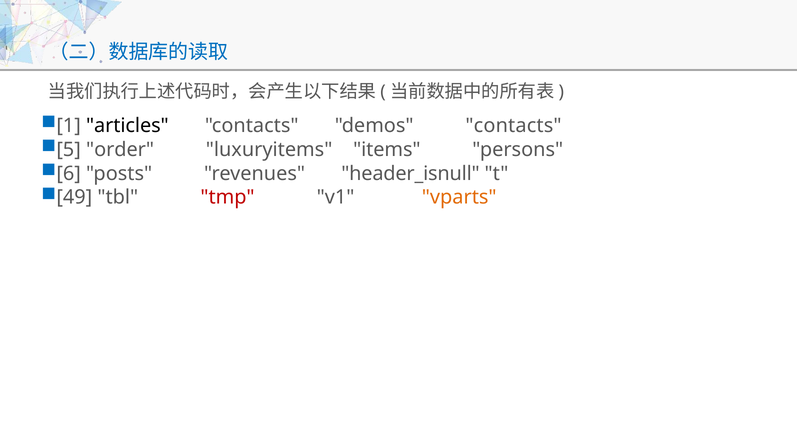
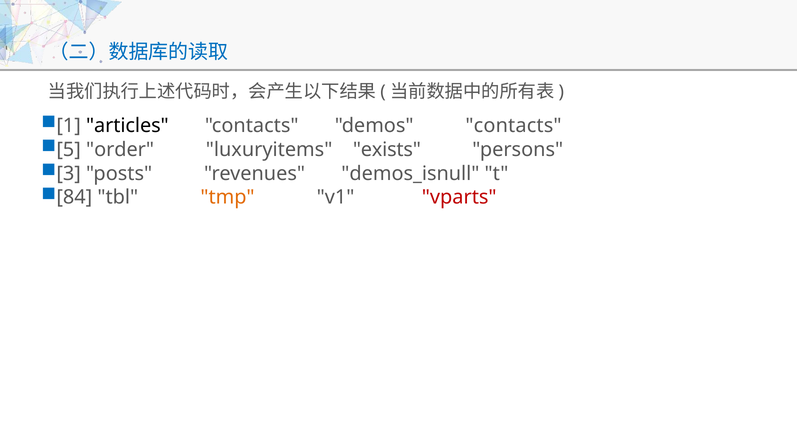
items: items -> exists
6: 6 -> 3
header_isnull: header_isnull -> demos_isnull
49: 49 -> 84
tmp colour: red -> orange
vparts colour: orange -> red
